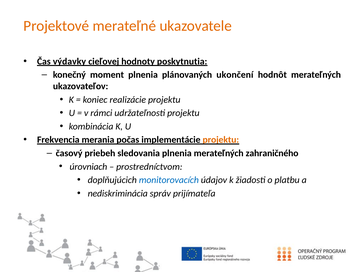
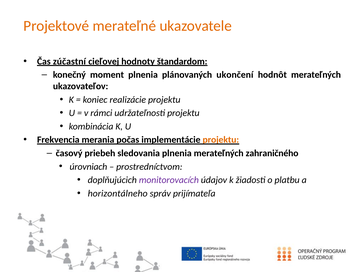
výdavky: výdavky -> zúčastní
poskytnutia: poskytnutia -> štandardom
monitorovacích colour: blue -> purple
nediskriminácia: nediskriminácia -> horizontálneho
